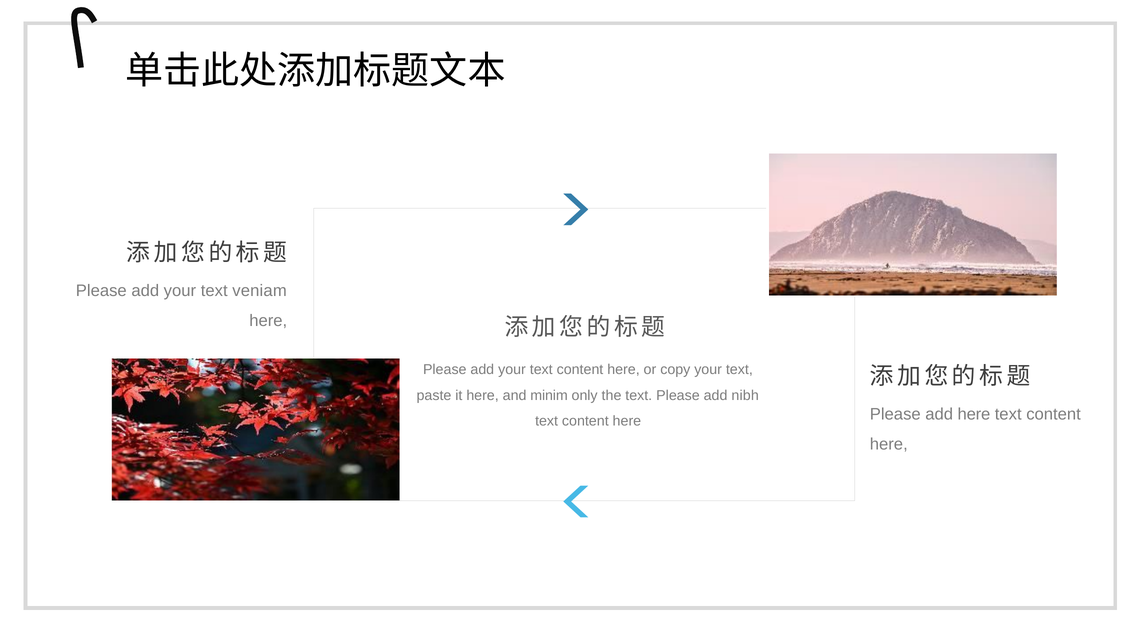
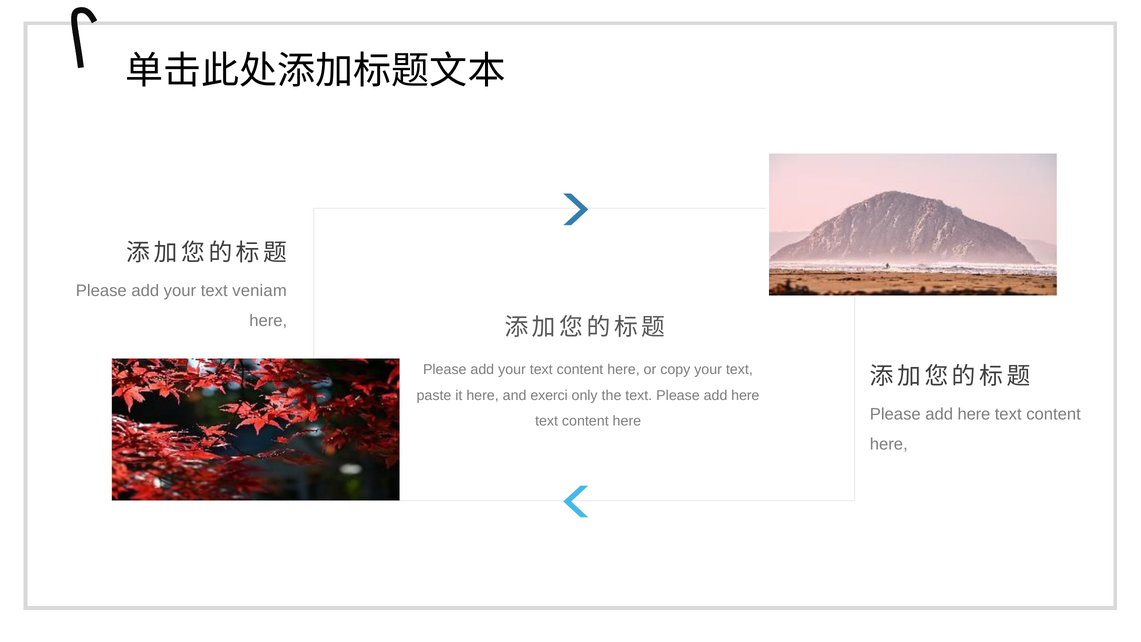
minim: minim -> exerci
text Please add nibh: nibh -> here
